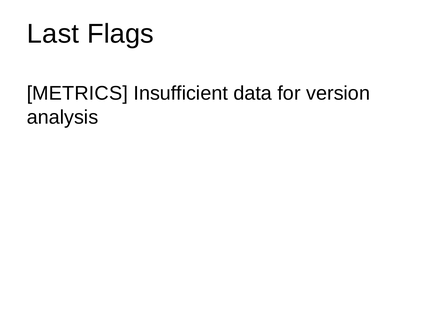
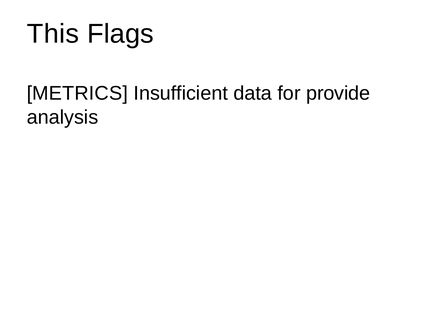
Last: Last -> This
version: version -> provide
